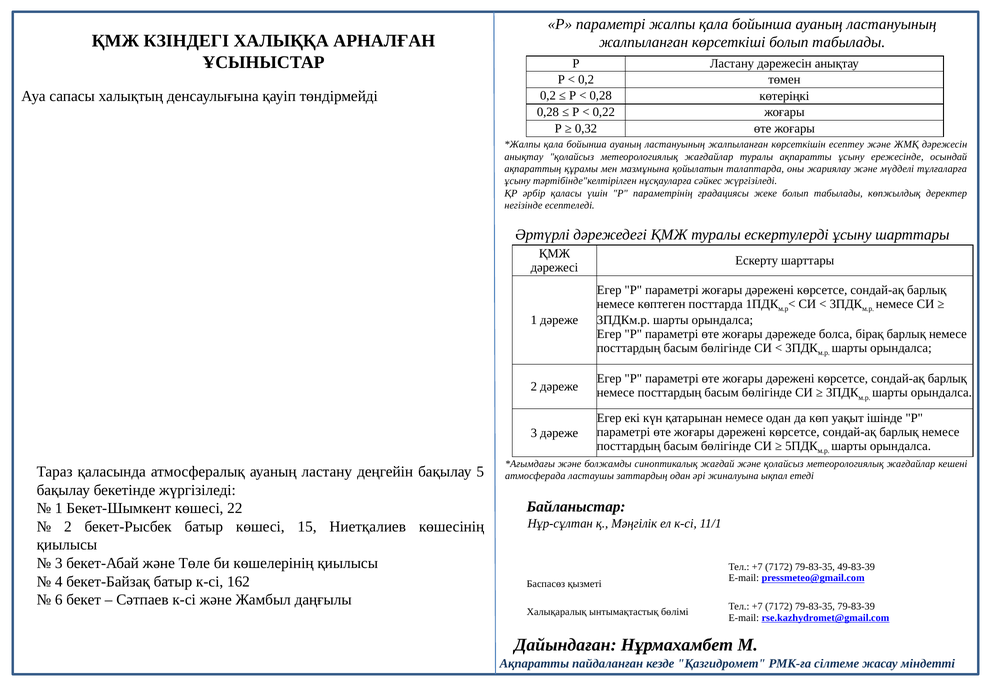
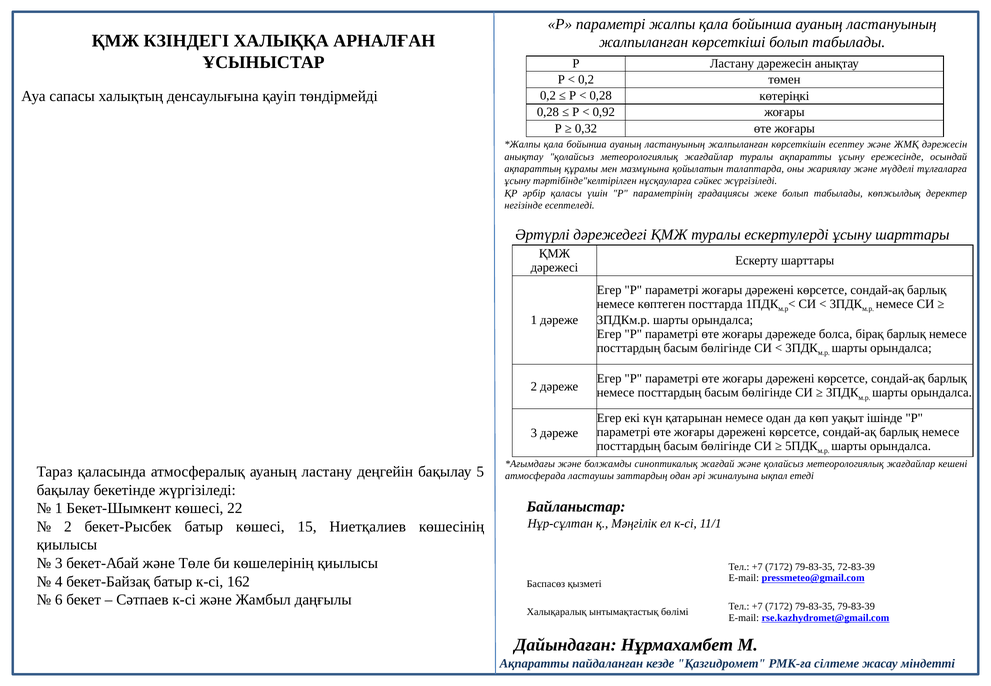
0,22: 0,22 -> 0,92
49-83-39: 49-83-39 -> 72-83-39
